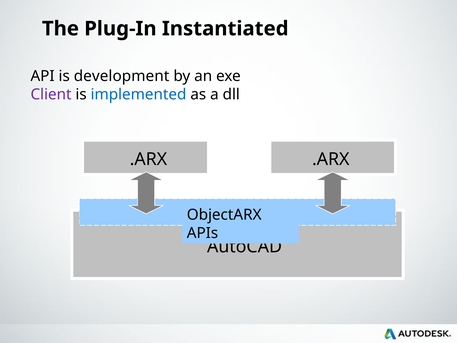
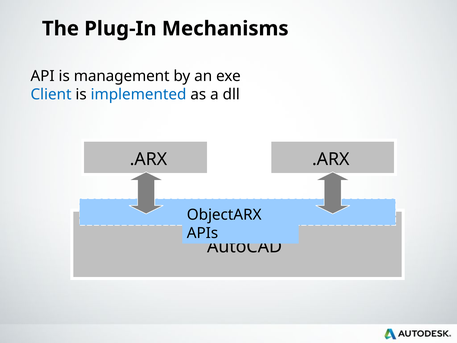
Instantiated: Instantiated -> Mechanisms
development: development -> management
Client colour: purple -> blue
